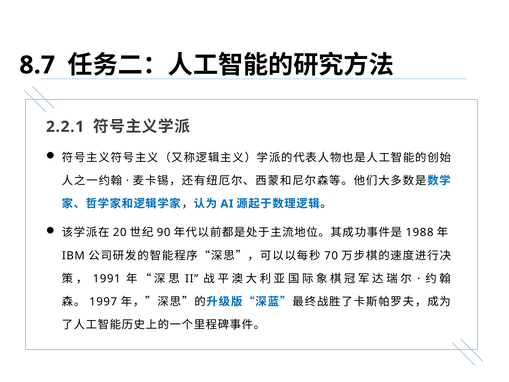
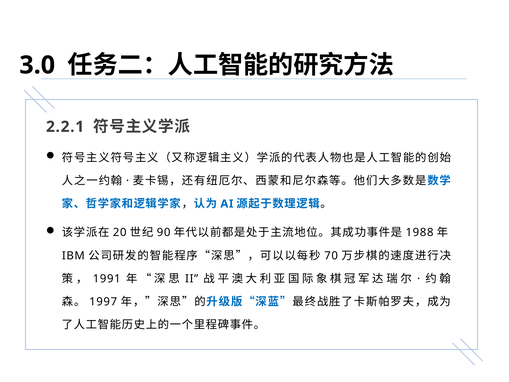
8.7: 8.7 -> 3.0
